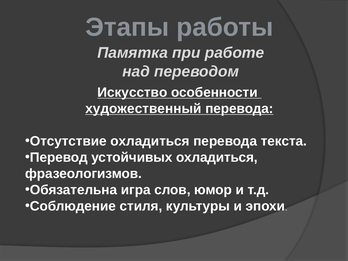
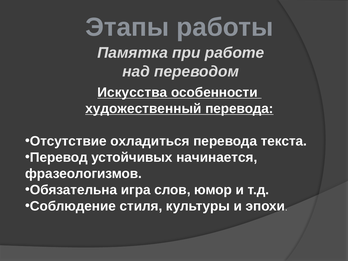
Искусство: Искусство -> Искусства
устойчивых охладиться: охладиться -> начинается
